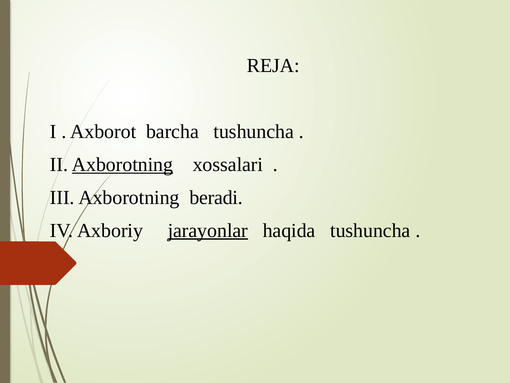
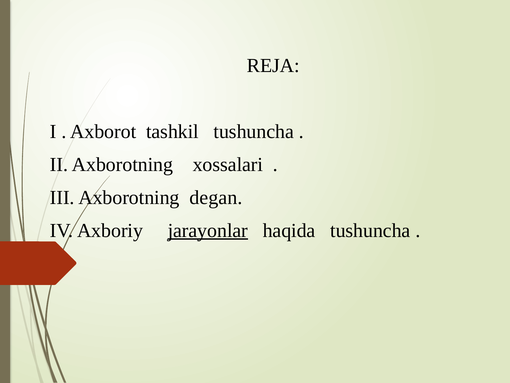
barcha: barcha -> tashkil
Axborotning at (122, 164) underline: present -> none
beradi: beradi -> degan
